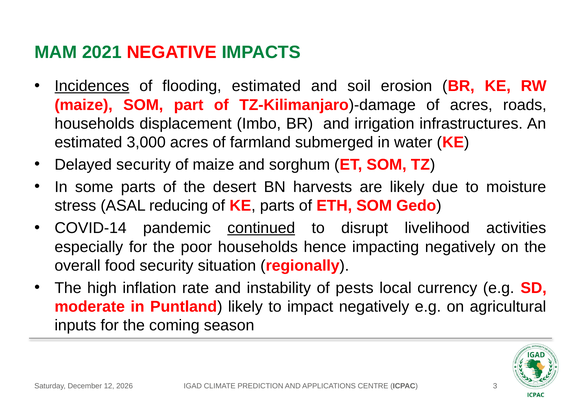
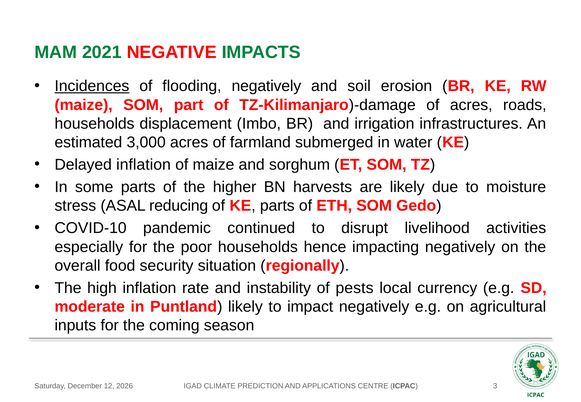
flooding estimated: estimated -> negatively
Delayed security: security -> inflation
desert: desert -> higher
COVID-14: COVID-14 -> COVID-10
continued underline: present -> none
